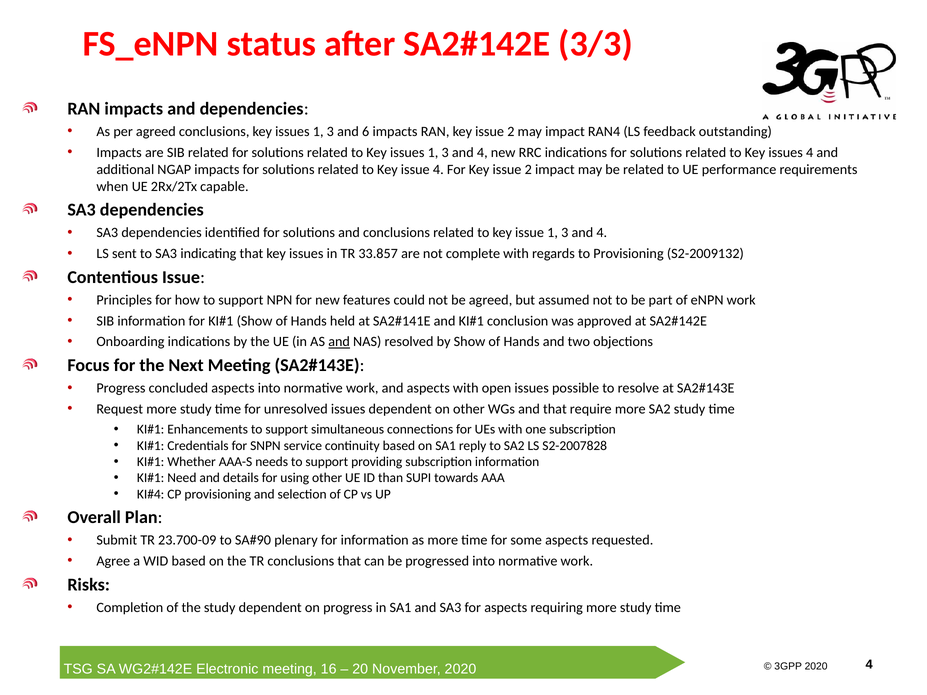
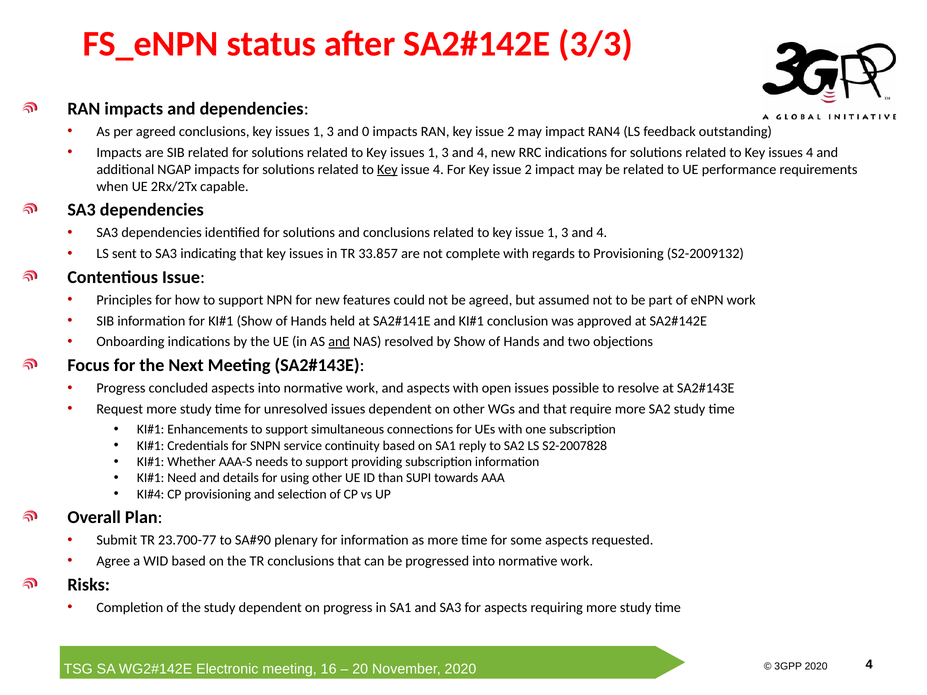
6: 6 -> 0
Key at (387, 169) underline: none -> present
23.700-09: 23.700-09 -> 23.700-77
